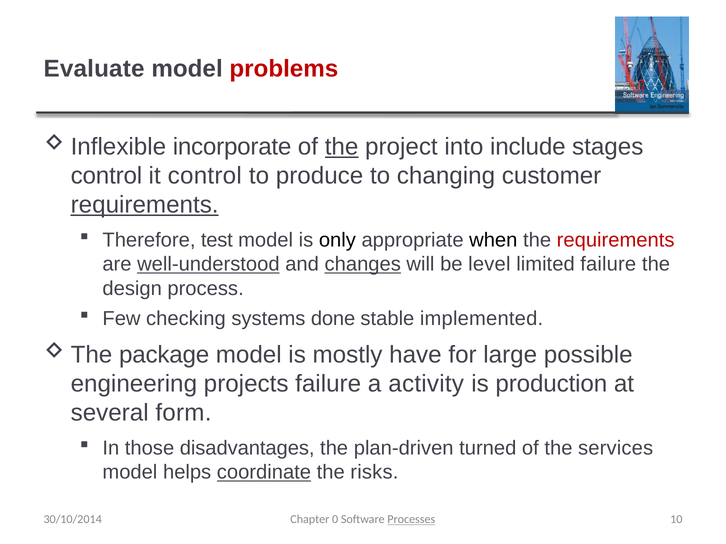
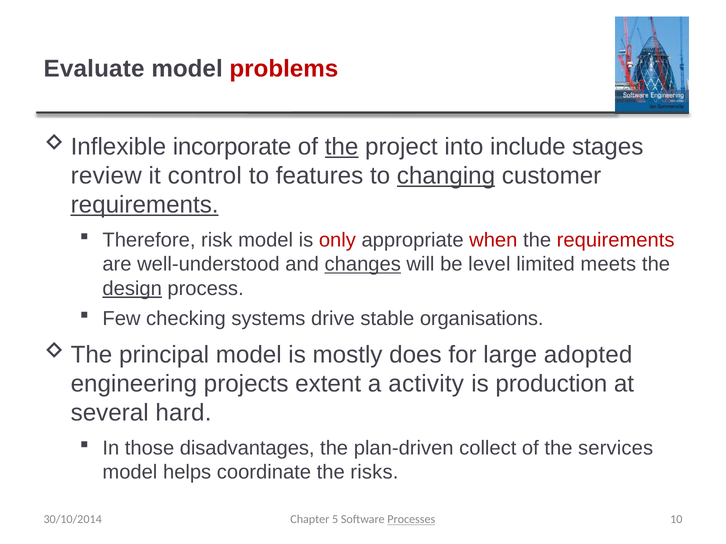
control at (106, 176): control -> review
produce: produce -> features
changing underline: none -> present
test: test -> risk
only colour: black -> red
when colour: black -> red
well-understood underline: present -> none
limited failure: failure -> meets
design underline: none -> present
done: done -> drive
implemented: implemented -> organisations
package: package -> principal
have: have -> does
possible: possible -> adopted
projects failure: failure -> extent
form: form -> hard
turned: turned -> collect
coordinate underline: present -> none
0: 0 -> 5
